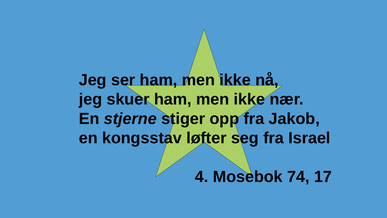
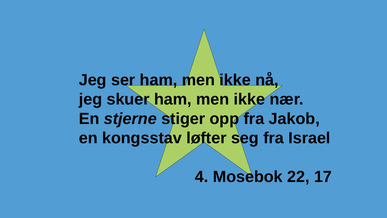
74: 74 -> 22
